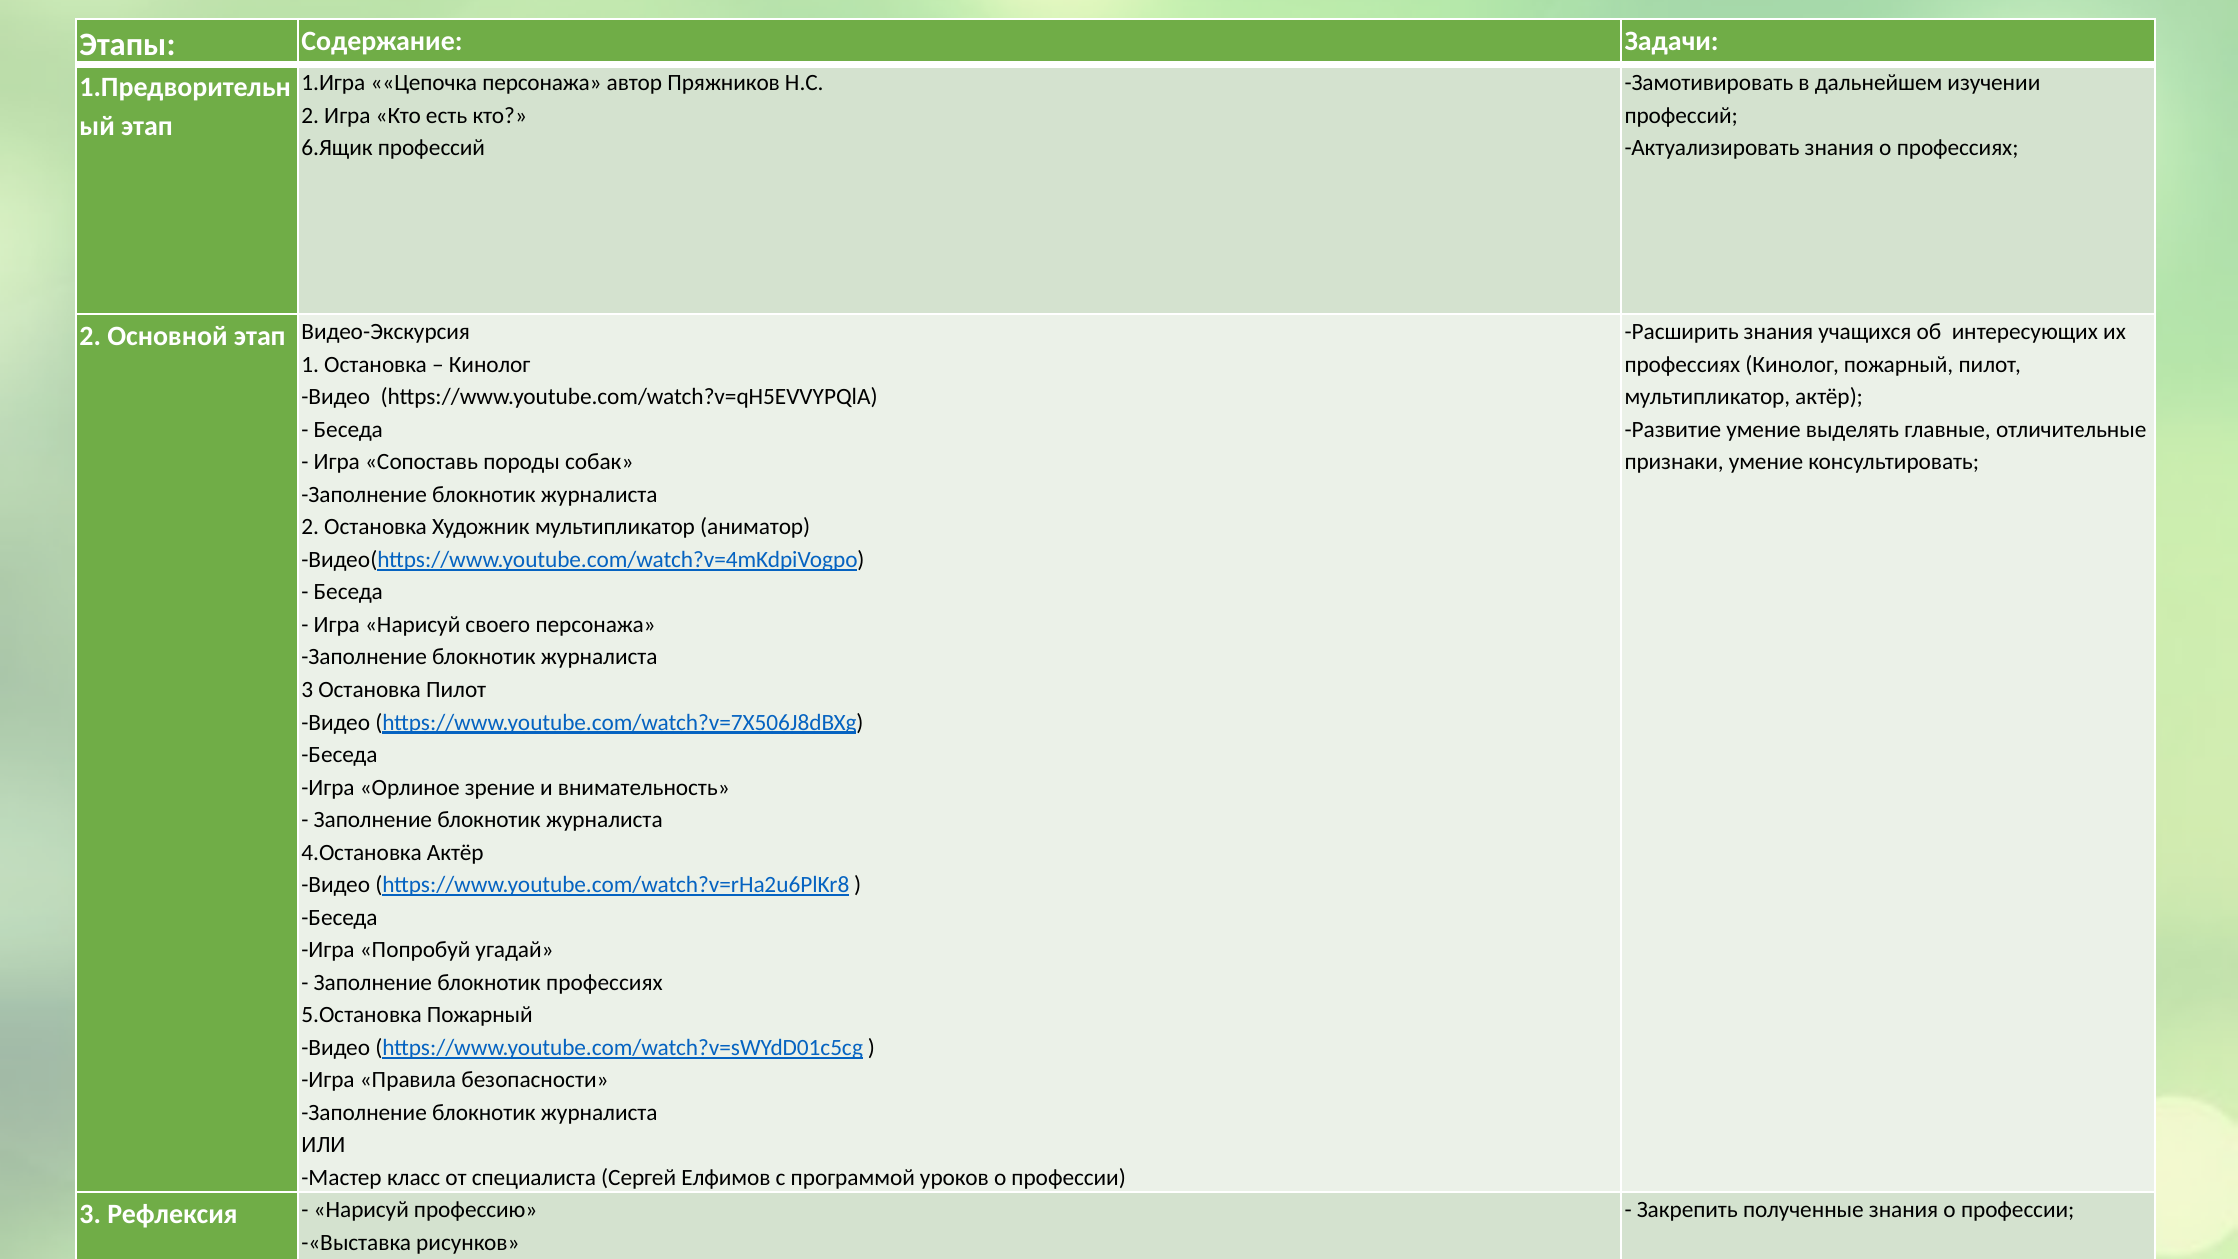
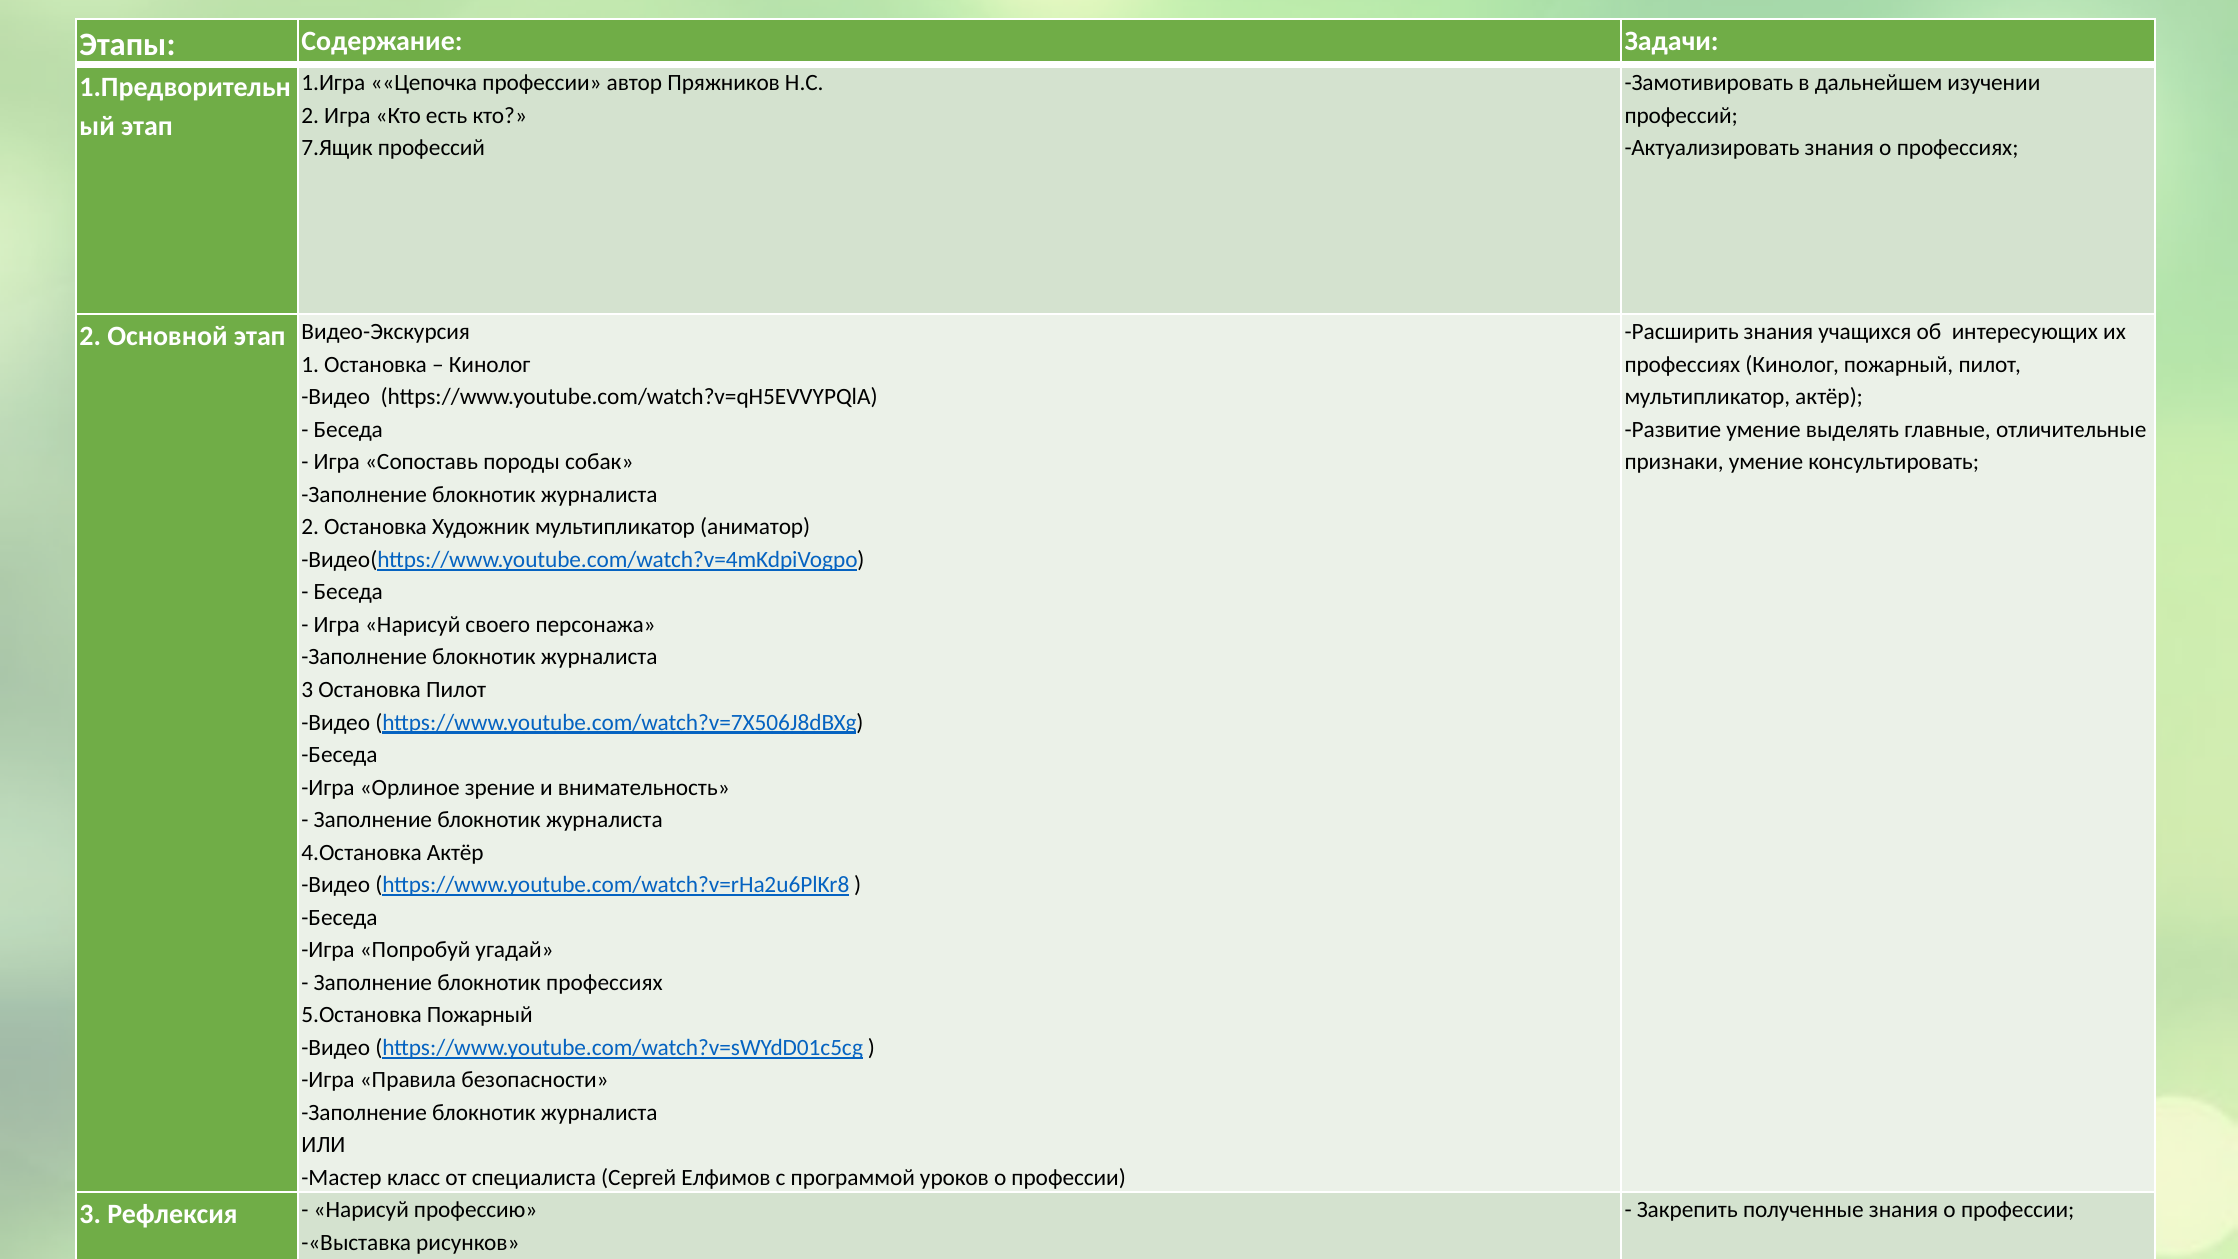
Цепочка персонажа: персонажа -> профессии
6.Ящик: 6.Ящик -> 7.Ящик
